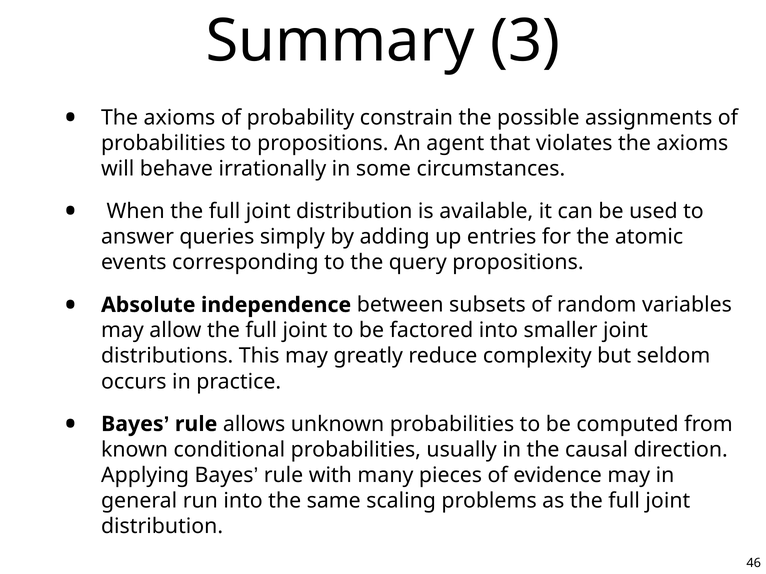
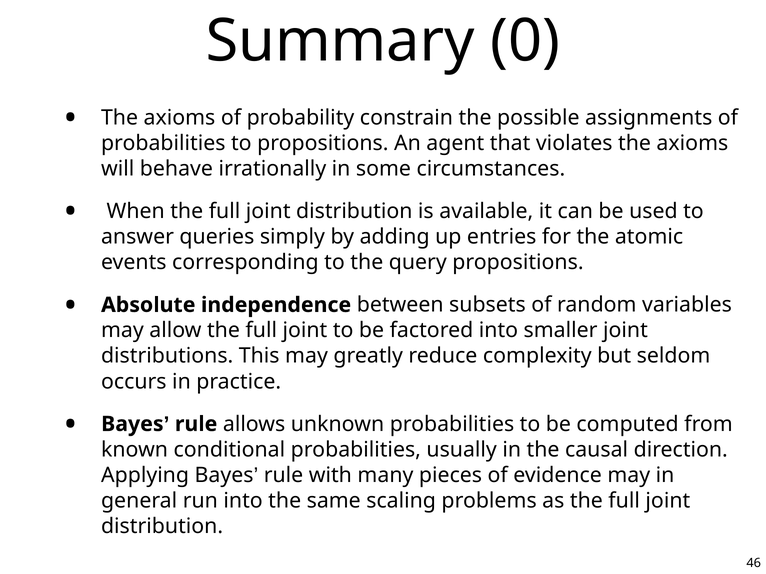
3: 3 -> 0
